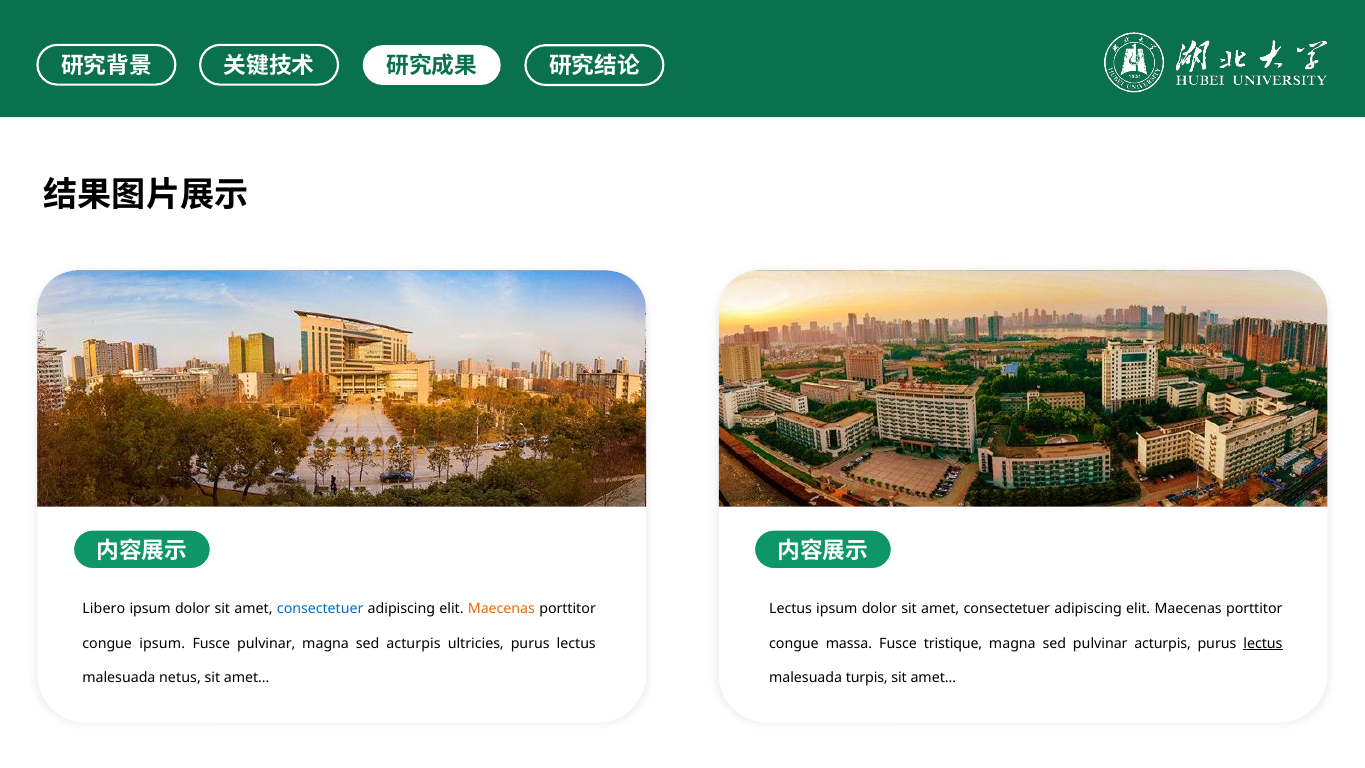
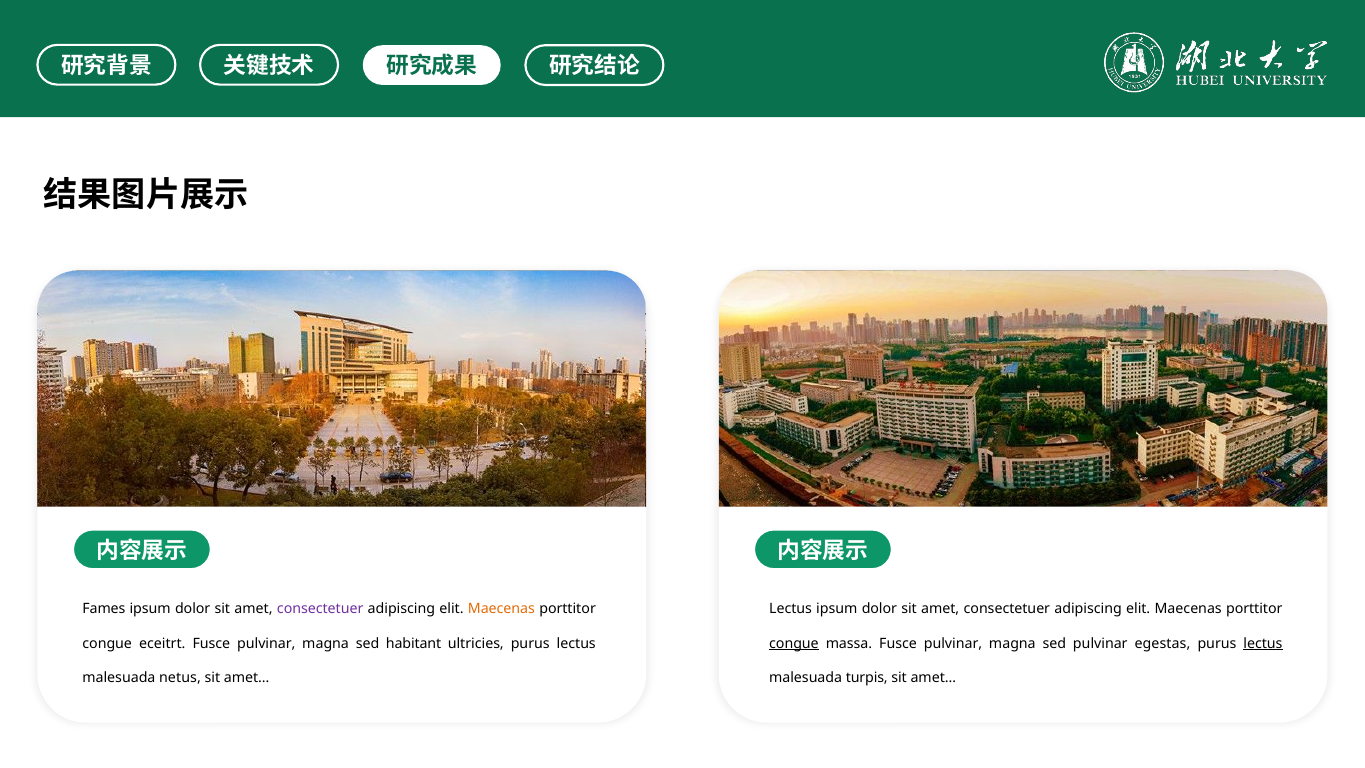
Libero: Libero -> Fames
consectetuer at (320, 609) colour: blue -> purple
congue ipsum: ipsum -> eceitrt
sed acturpis: acturpis -> habitant
congue at (794, 643) underline: none -> present
massa Fusce tristique: tristique -> pulvinar
pulvinar acturpis: acturpis -> egestas
